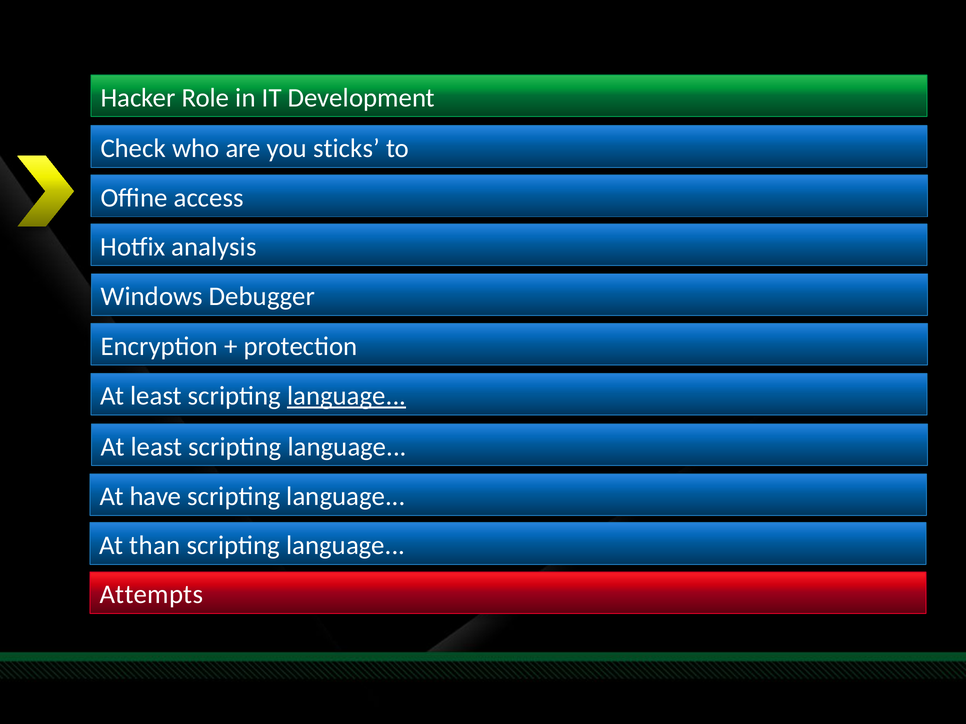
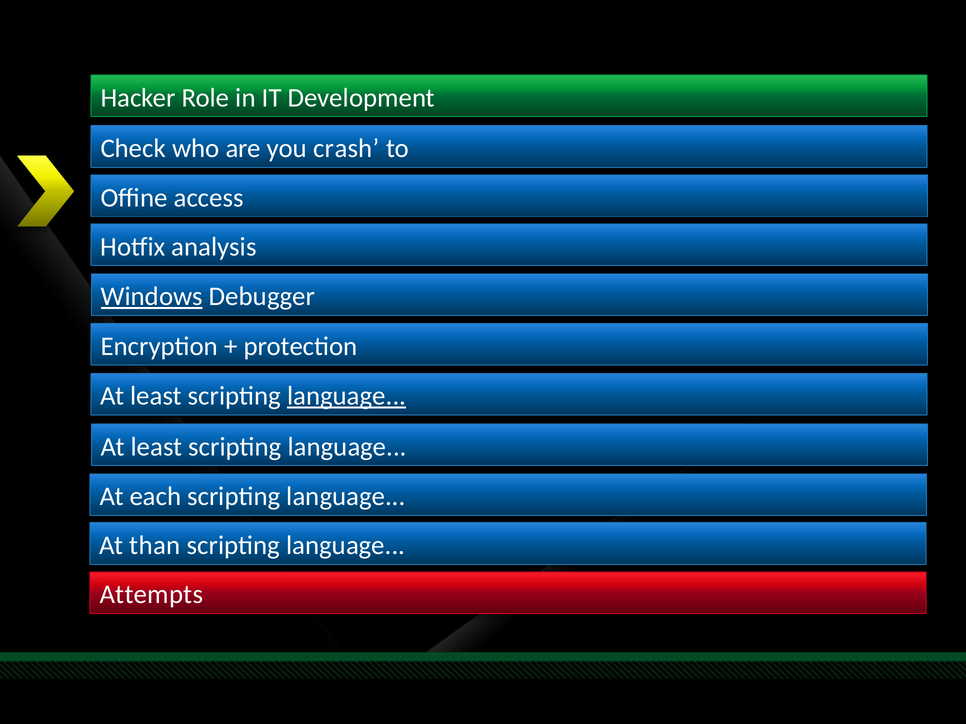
sticks: sticks -> crash
Windows underline: none -> present
have: have -> each
